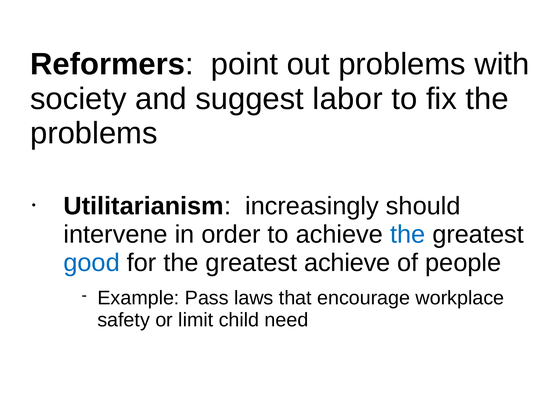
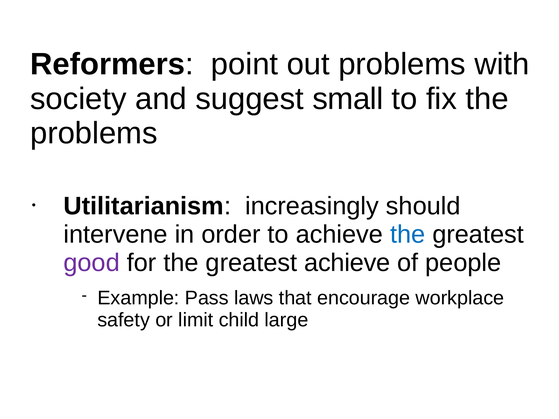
labor: labor -> small
good colour: blue -> purple
need: need -> large
